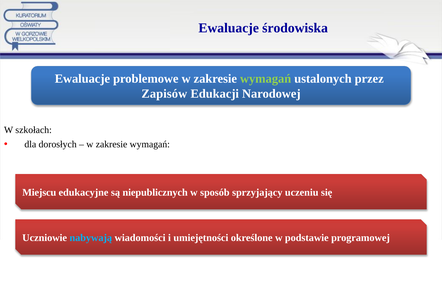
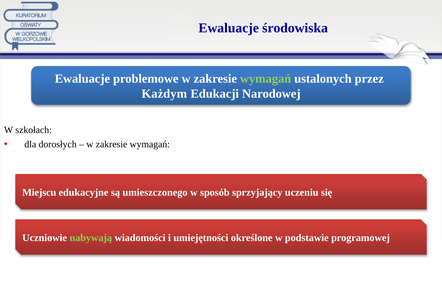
Zapisów: Zapisów -> Każdym
niepublicznych: niepublicznych -> umieszczonego
nabywają colour: light blue -> light green
